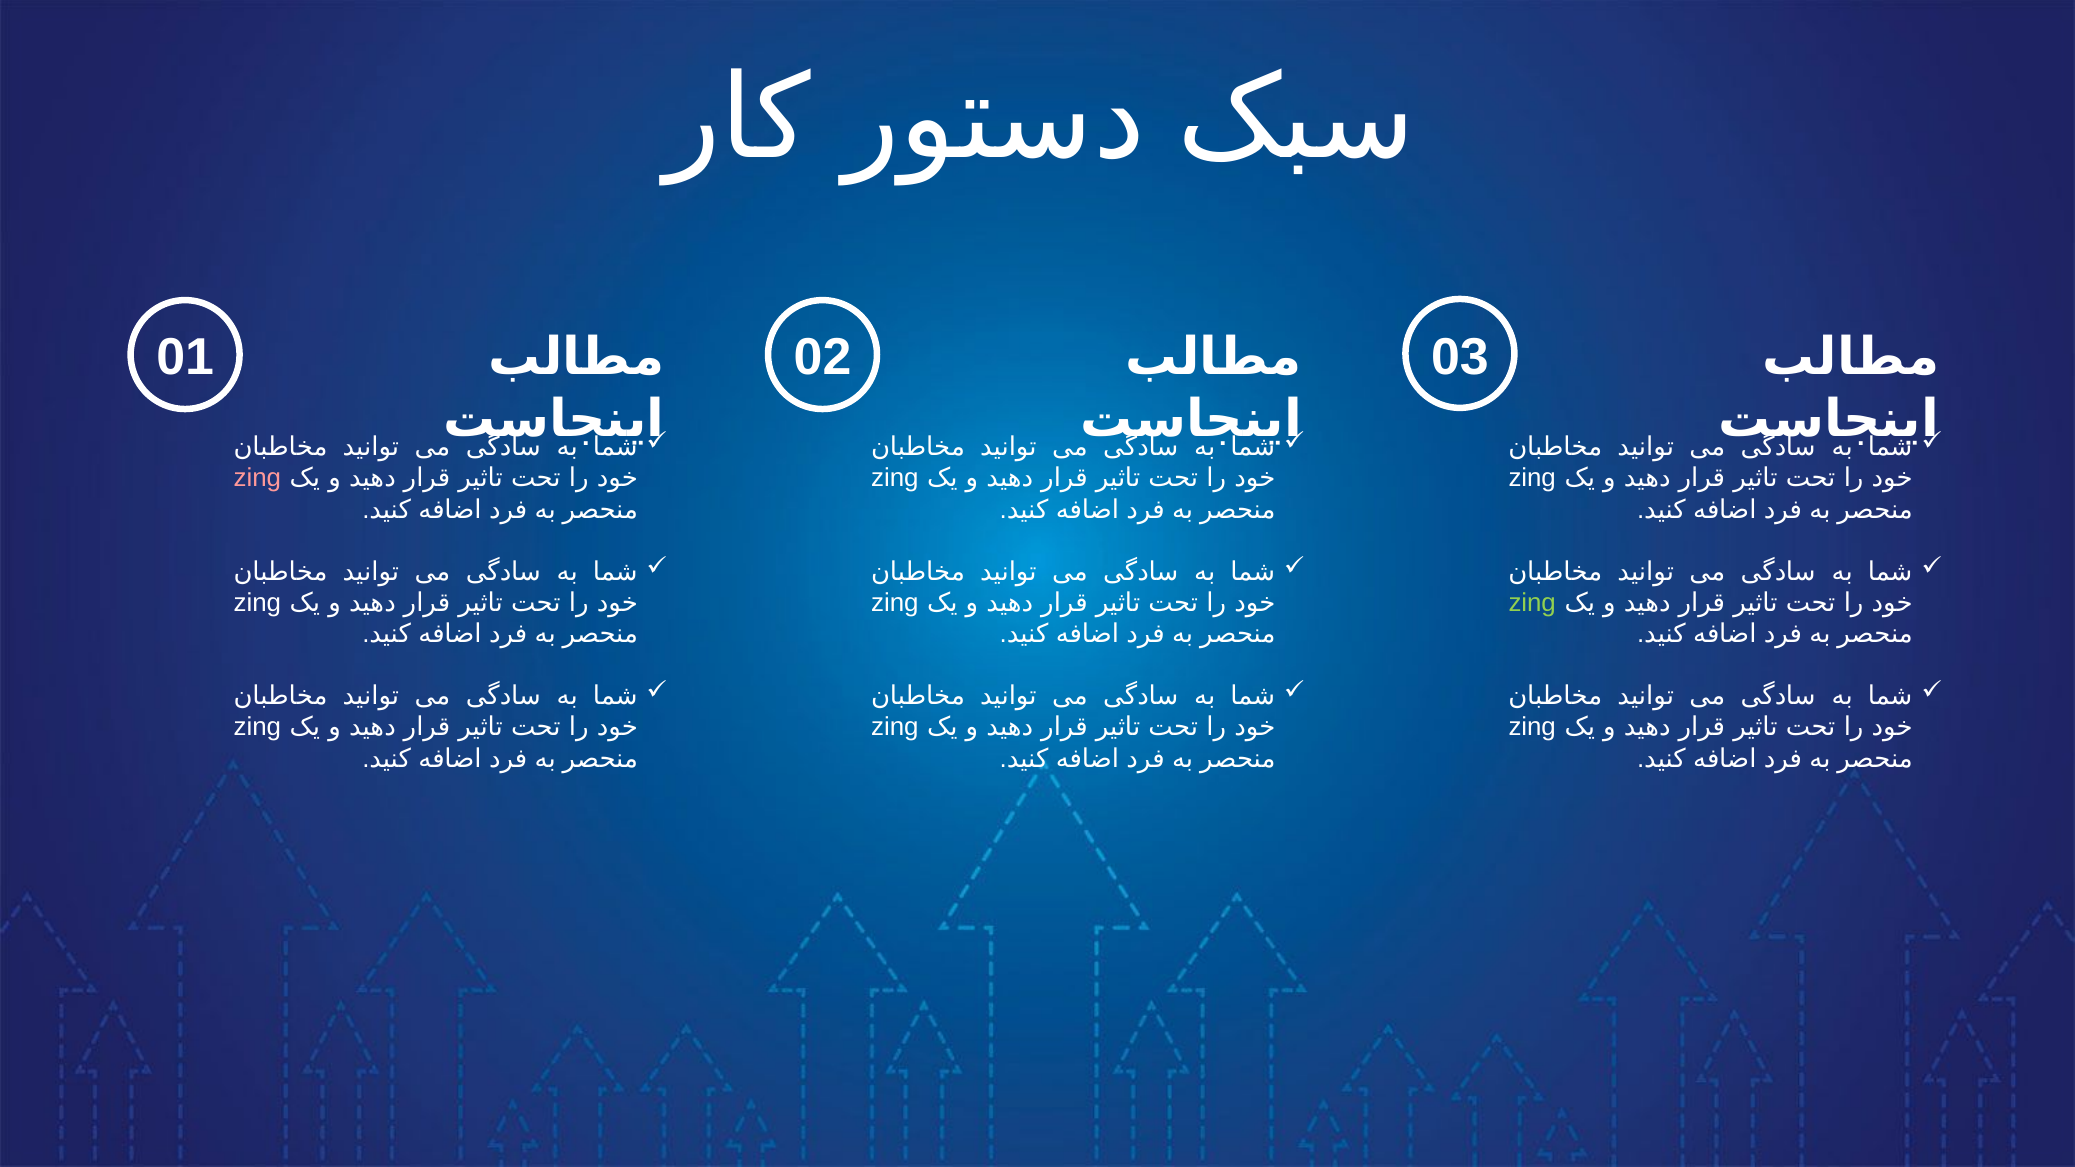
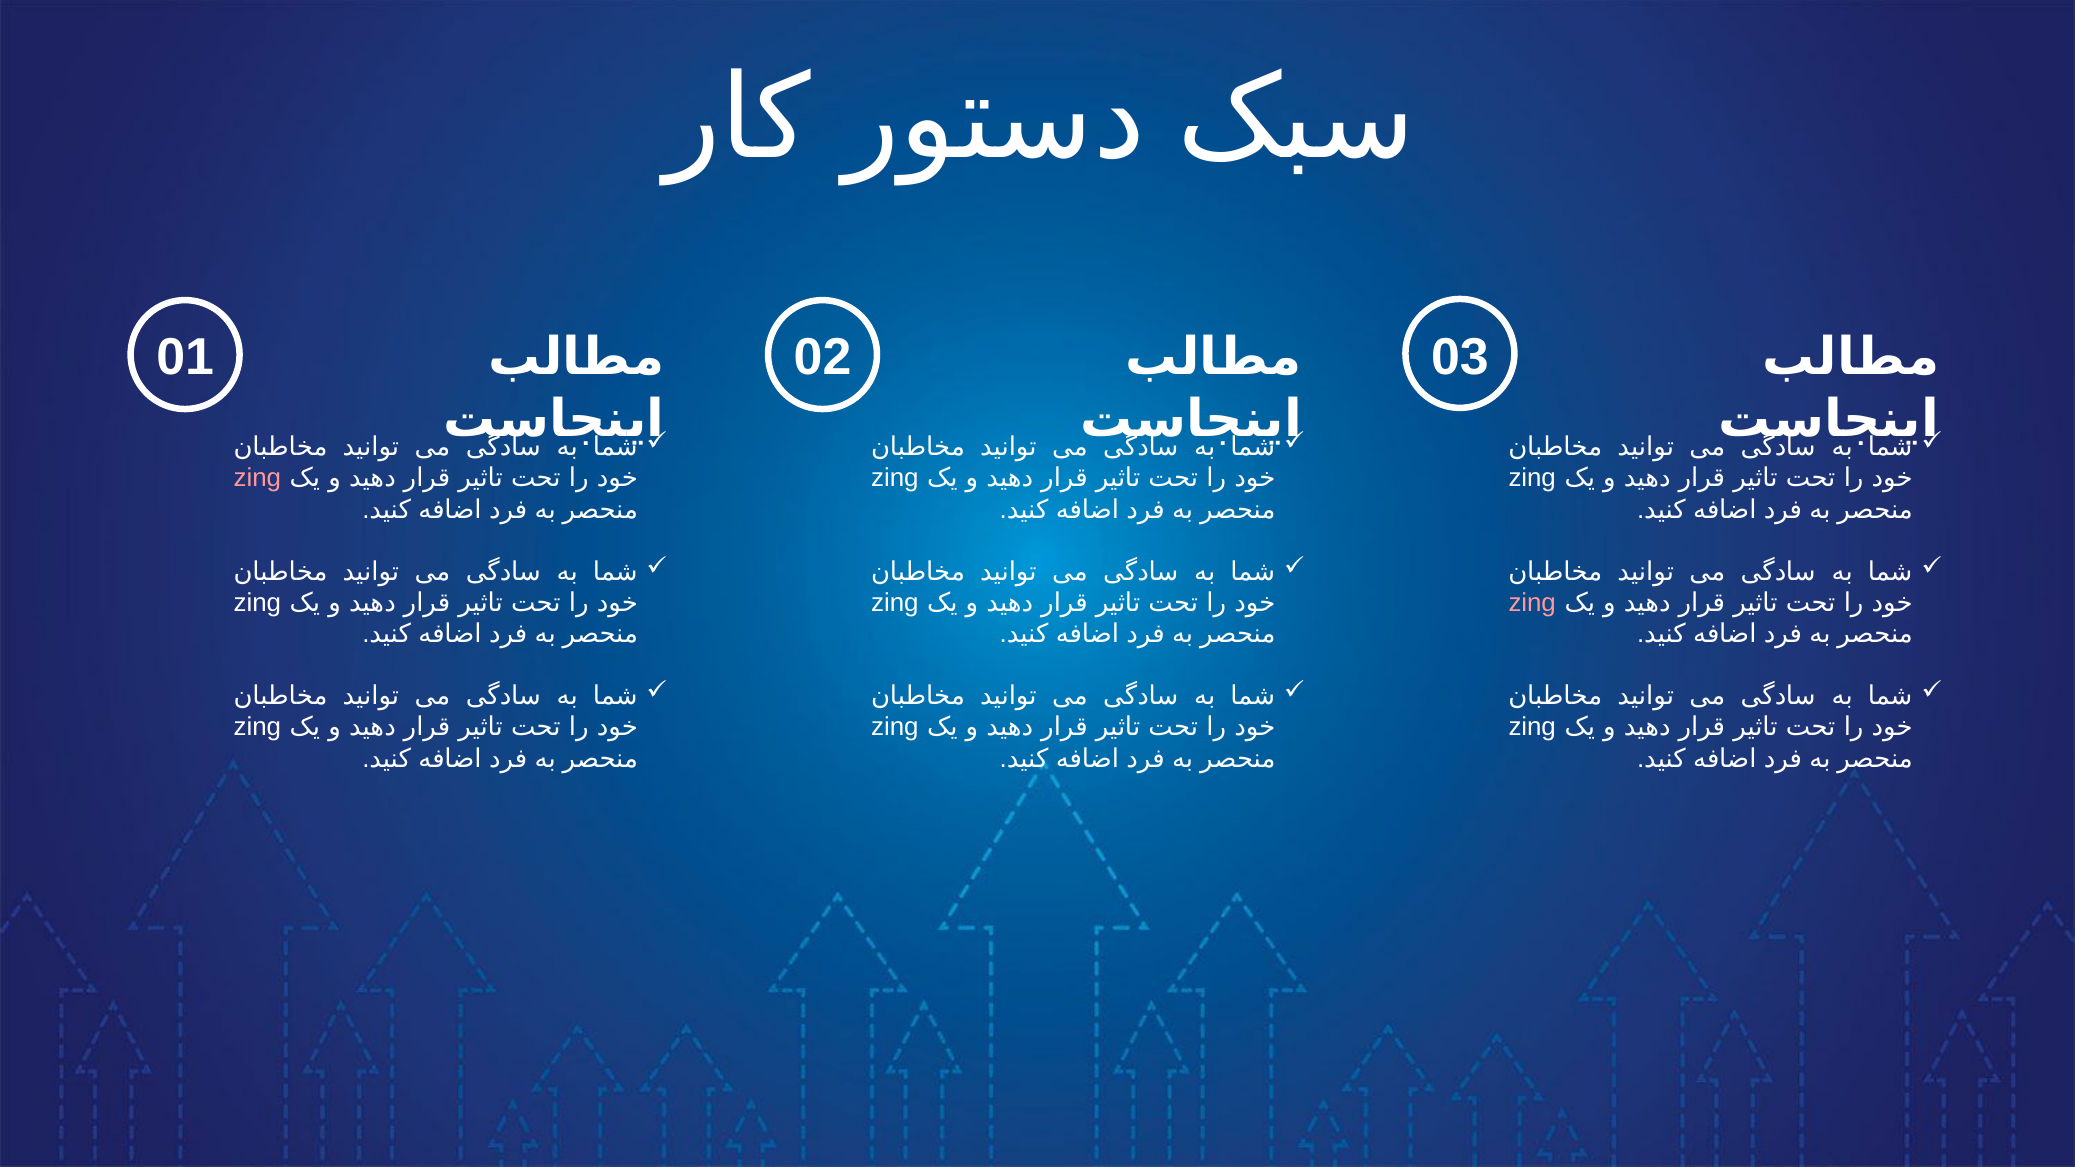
zing at (1532, 603) colour: light green -> pink
